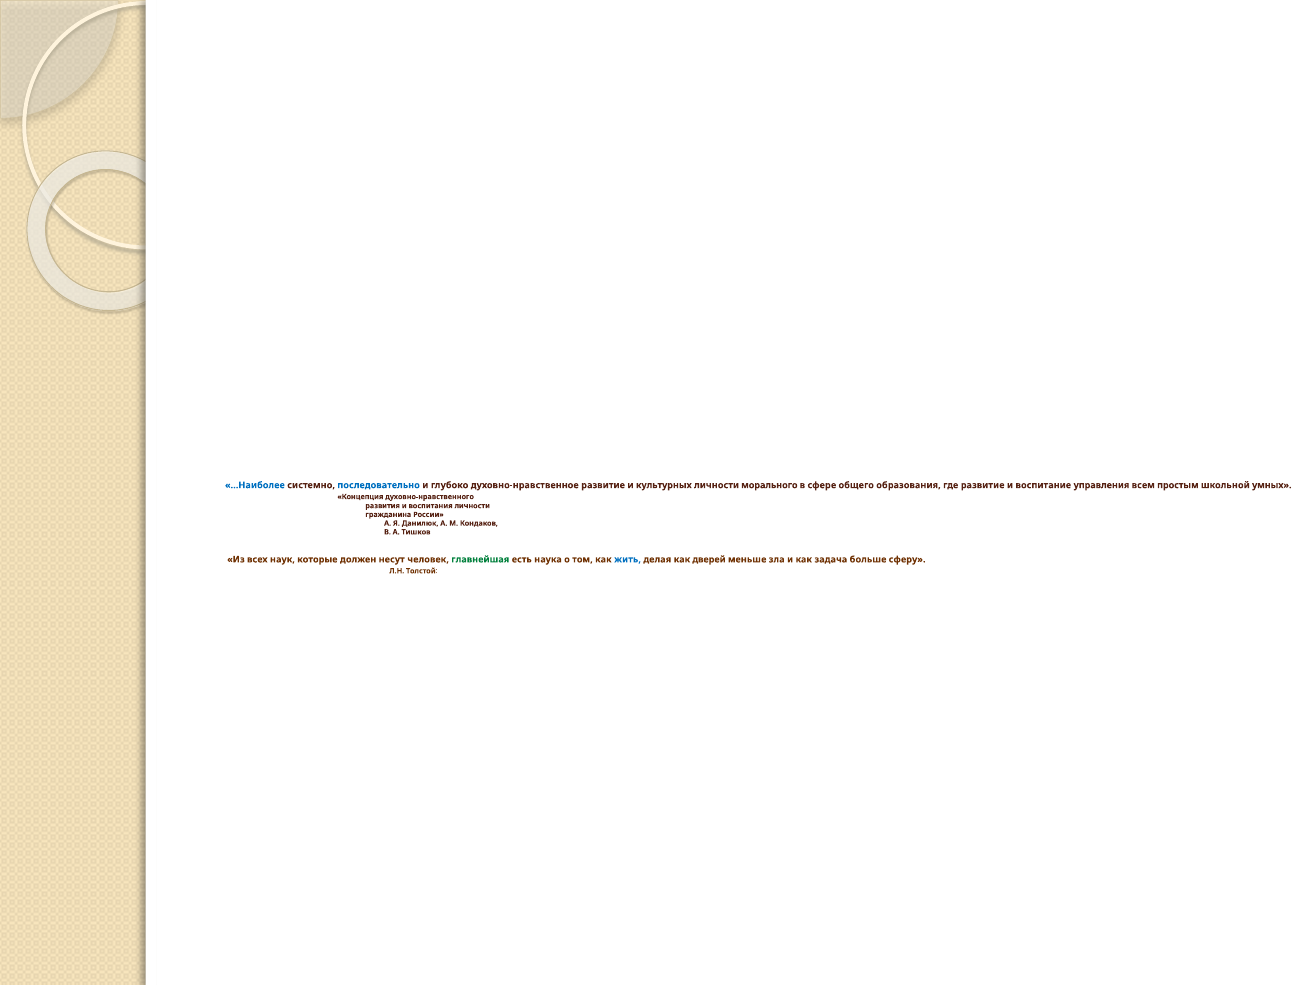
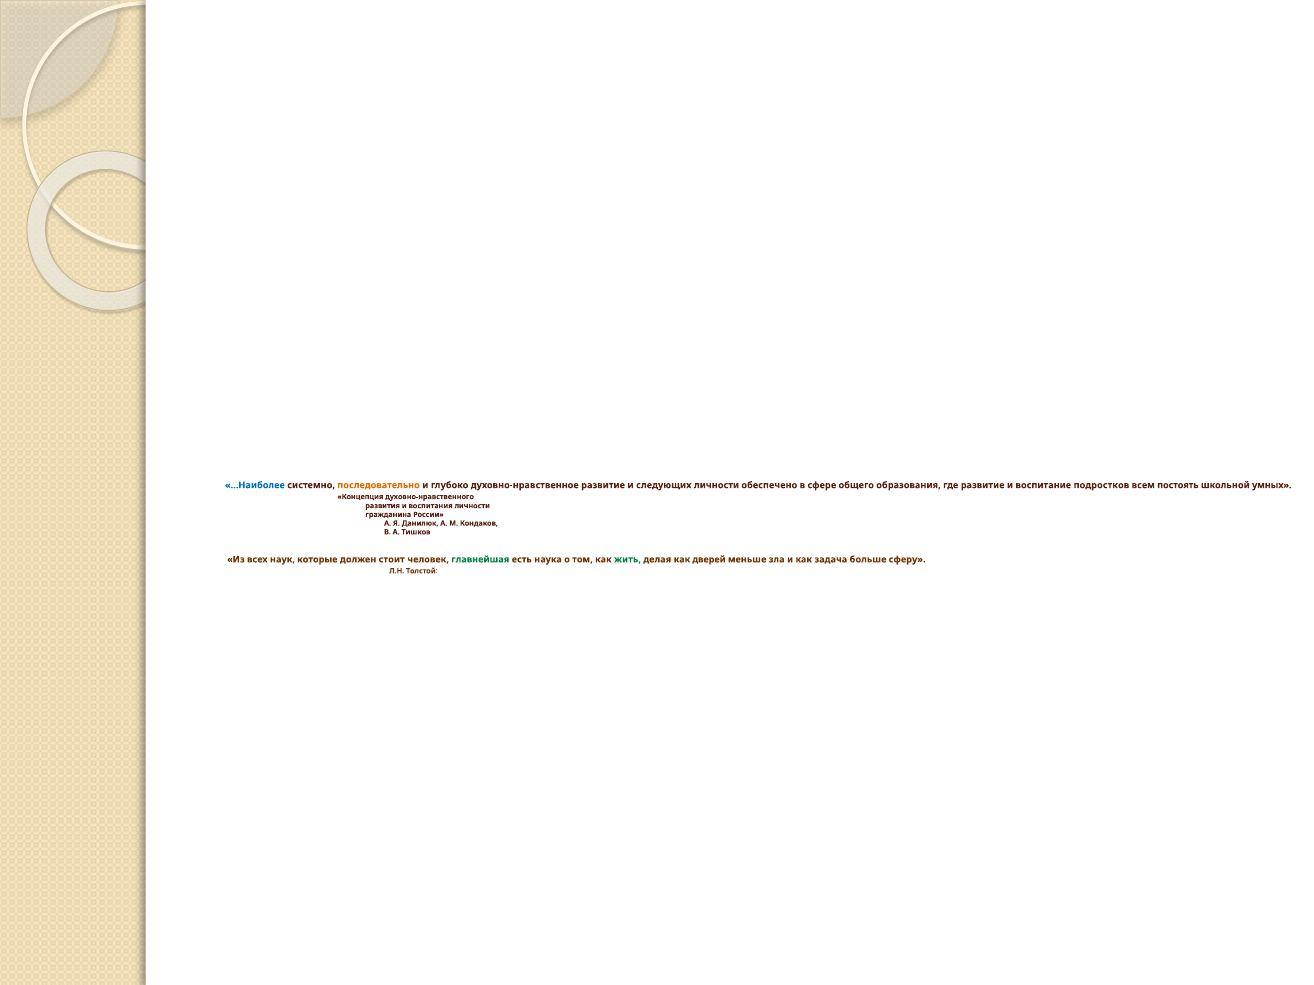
последовательно colour: blue -> orange
культурных: культурных -> следующих
морального: морального -> обеспечено
управления: управления -> подростков
простым: простым -> постоять
несут: несут -> стоит
жить colour: blue -> green
